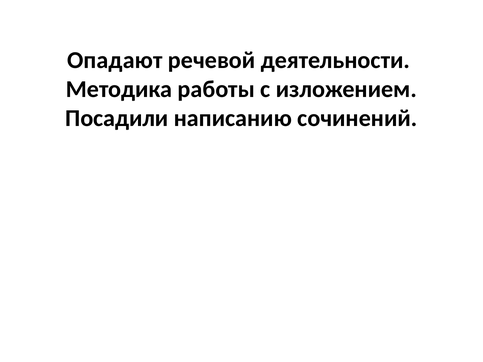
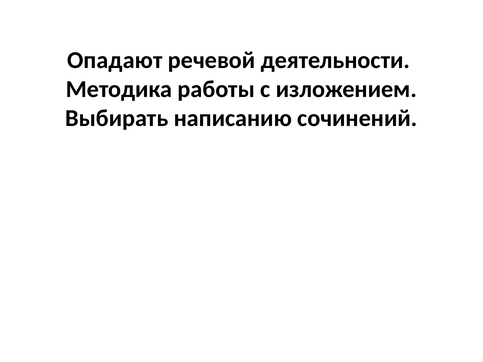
Посадили: Посадили -> Выбирать
